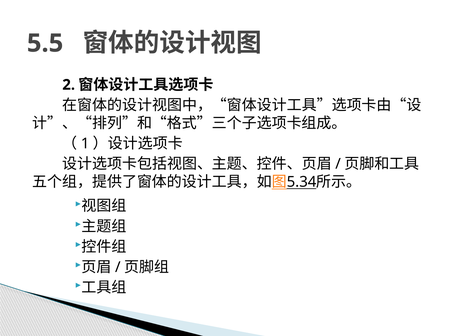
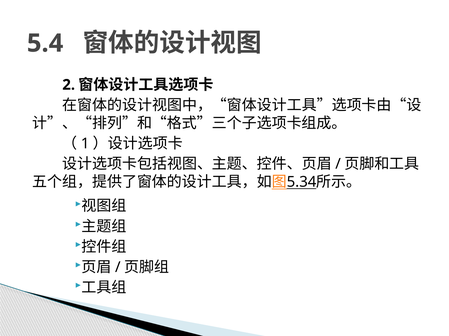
5.5: 5.5 -> 5.4
